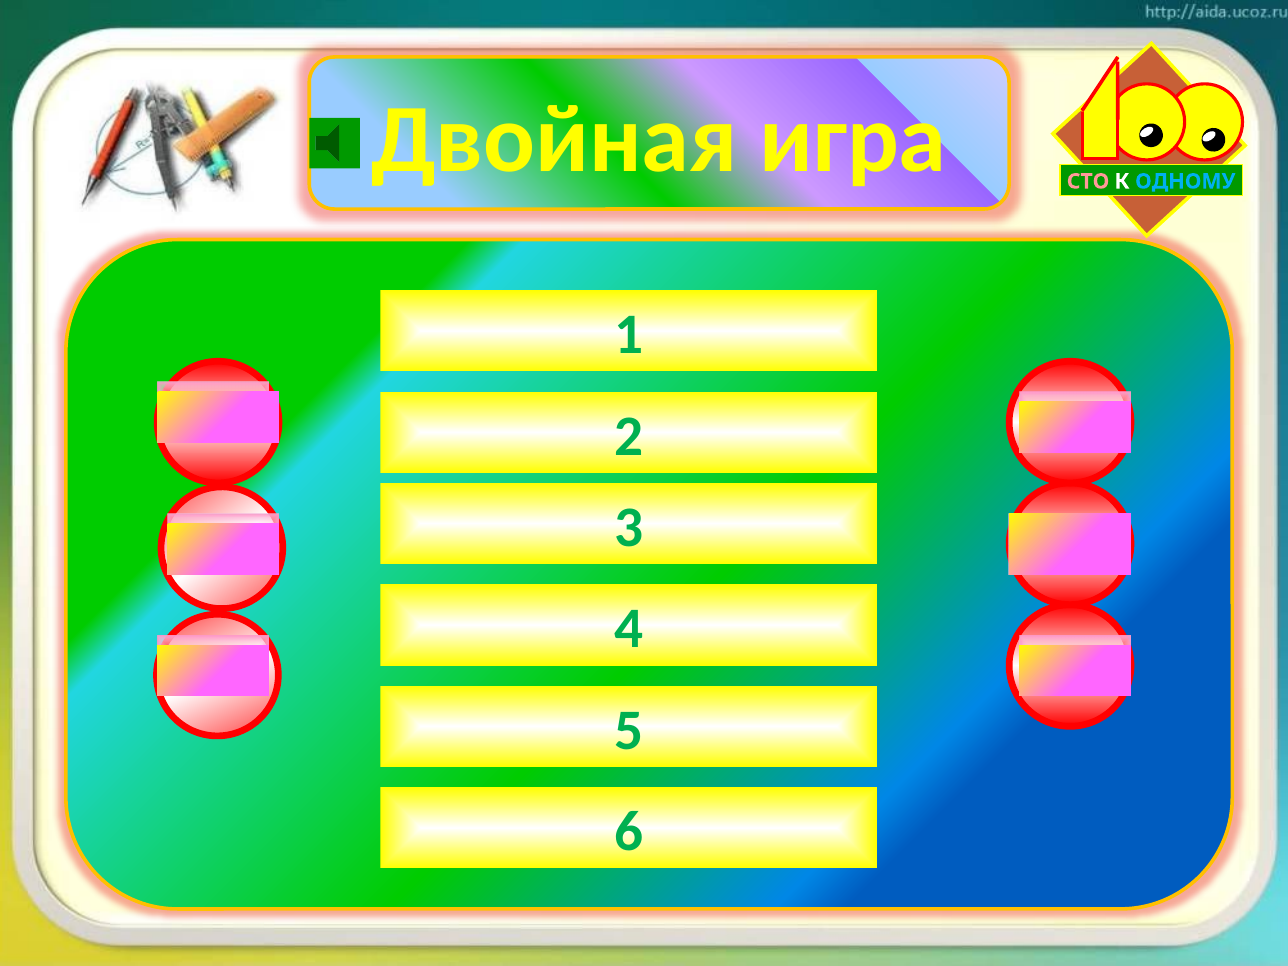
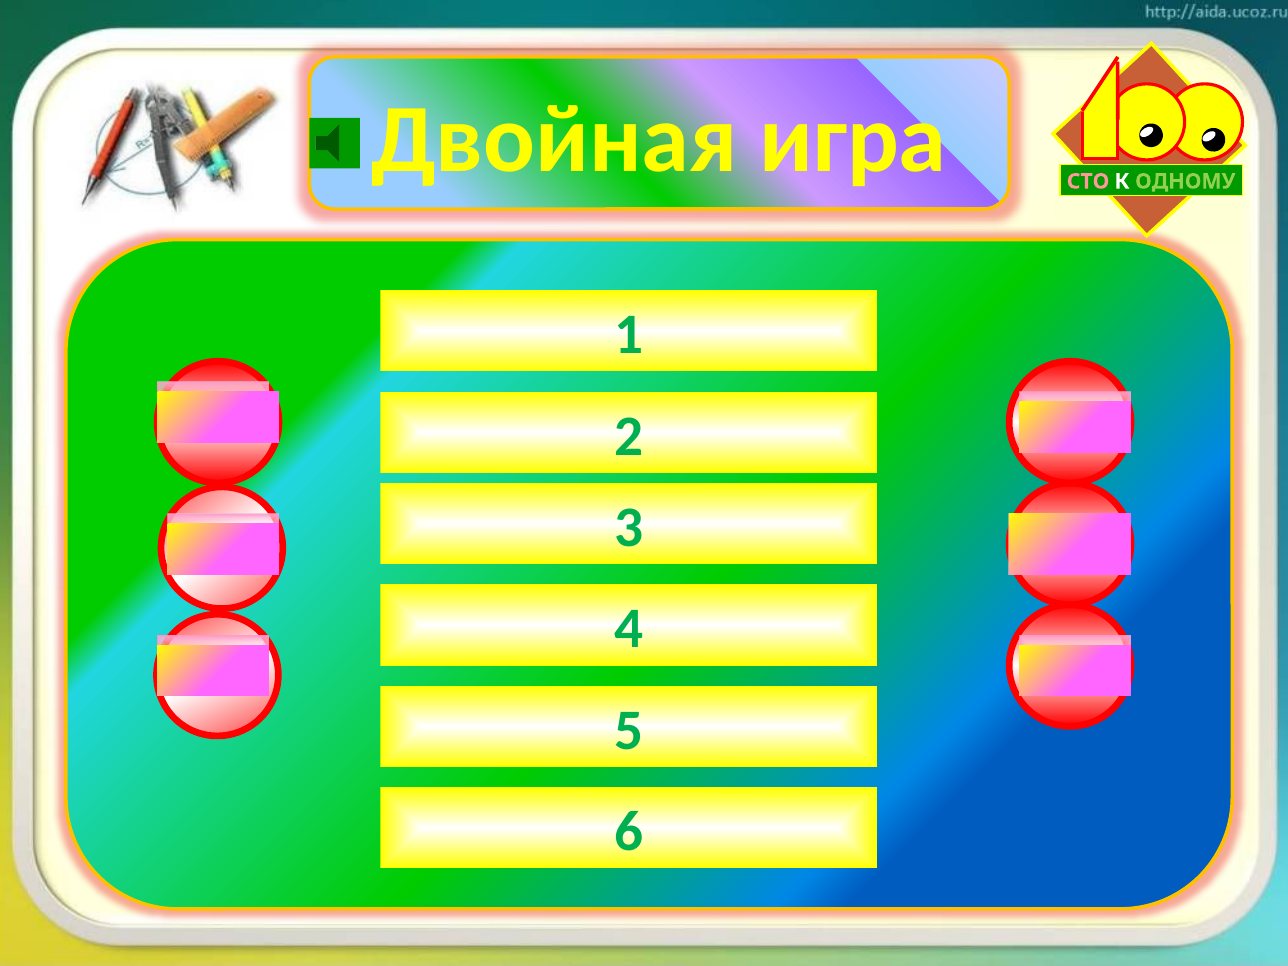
ОДНОМУ colour: light blue -> light green
